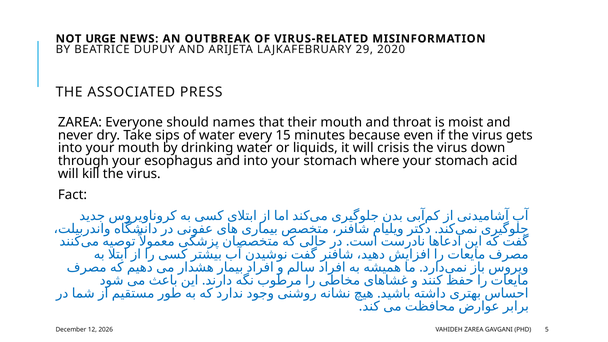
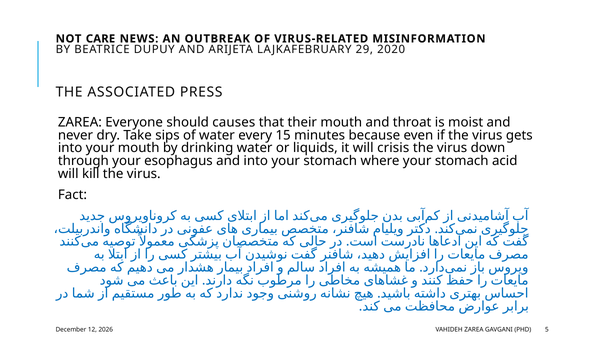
URGE: URGE -> CARE
names: names -> causes
